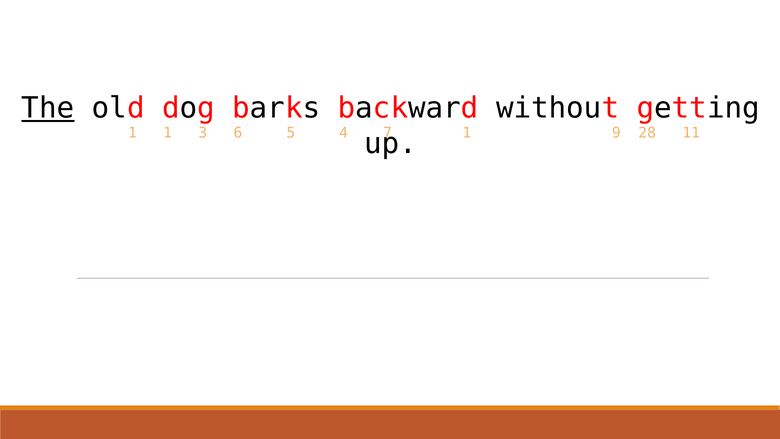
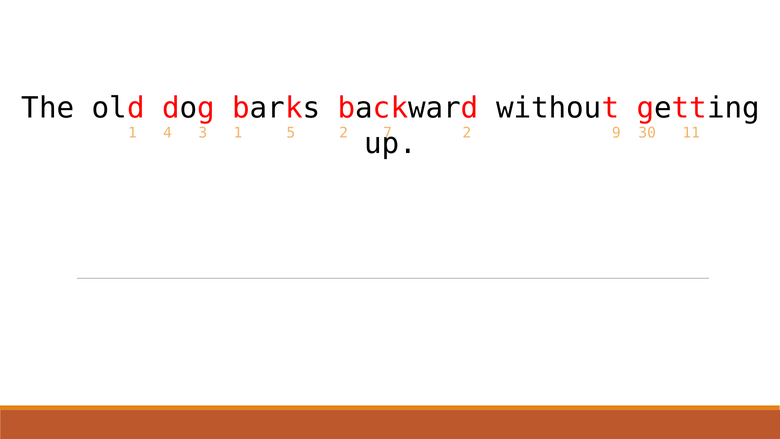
The underline: present -> none
1 1: 1 -> 4
3 6: 6 -> 1
5 4: 4 -> 2
1 at (467, 133): 1 -> 2
28: 28 -> 30
